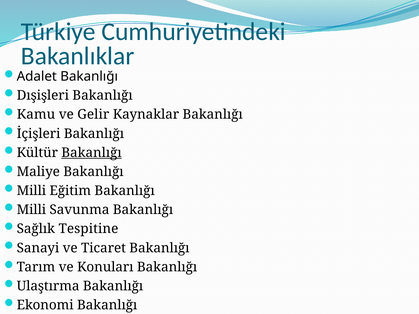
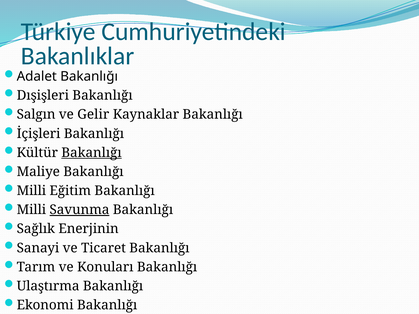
Kamu: Kamu -> Salgın
Savunma underline: none -> present
Tespitine: Tespitine -> Enerjinin
